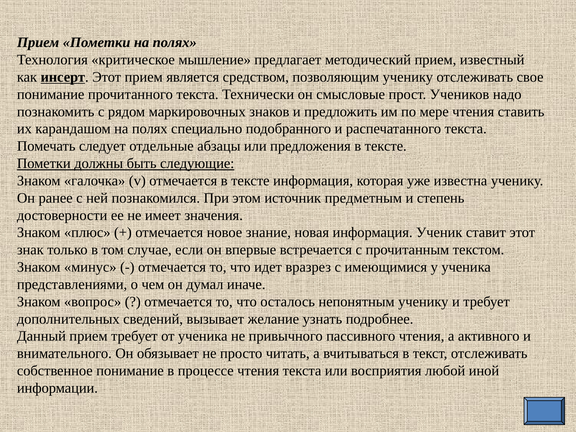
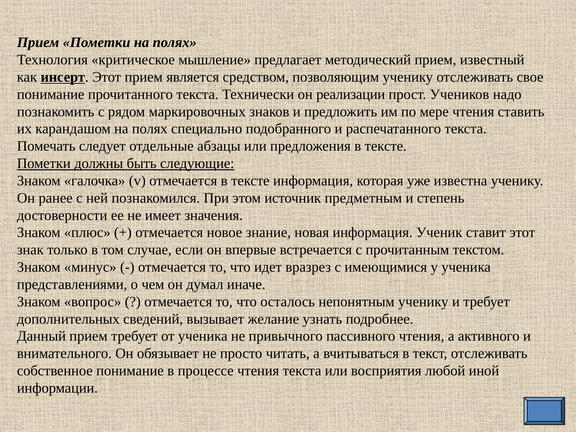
смысловые: смысловые -> реализации
